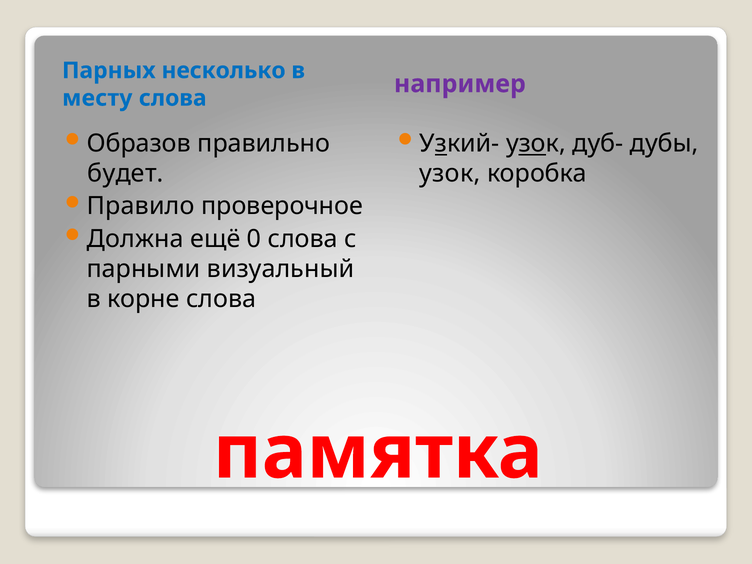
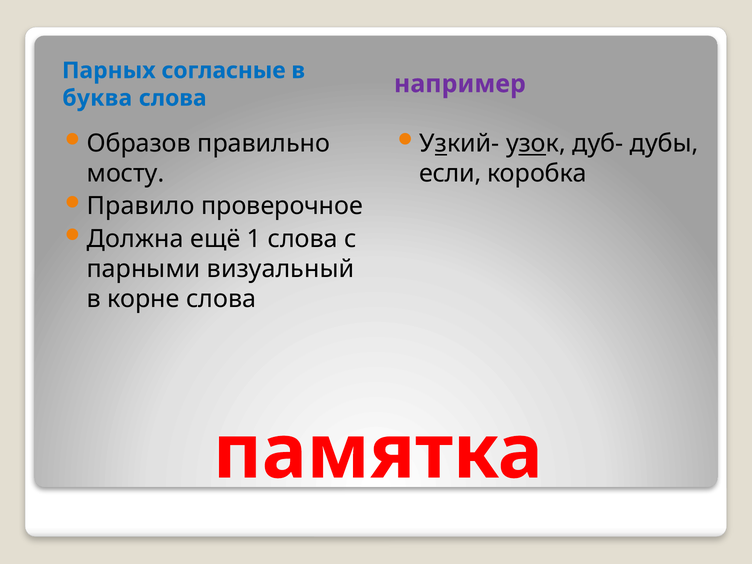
несколько: несколько -> согласные
месту: месту -> буква
будет: будет -> мосту
узок at (450, 173): узок -> если
0: 0 -> 1
